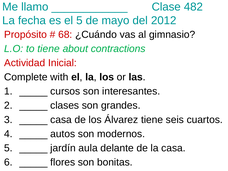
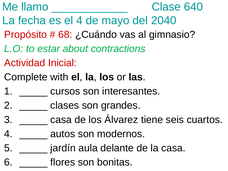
482: 482 -> 640
el 5: 5 -> 4
2012: 2012 -> 2040
to tiene: tiene -> estar
